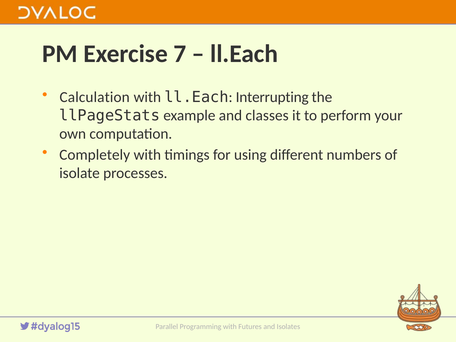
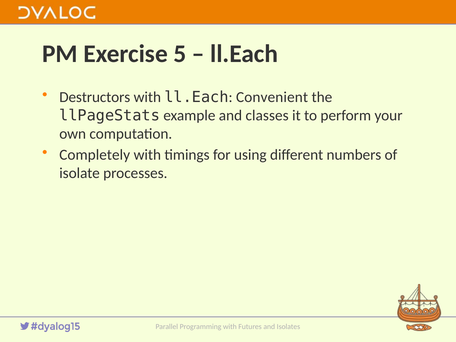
7: 7 -> 5
Calculation: Calculation -> Destructors
Interrupting: Interrupting -> Convenient
